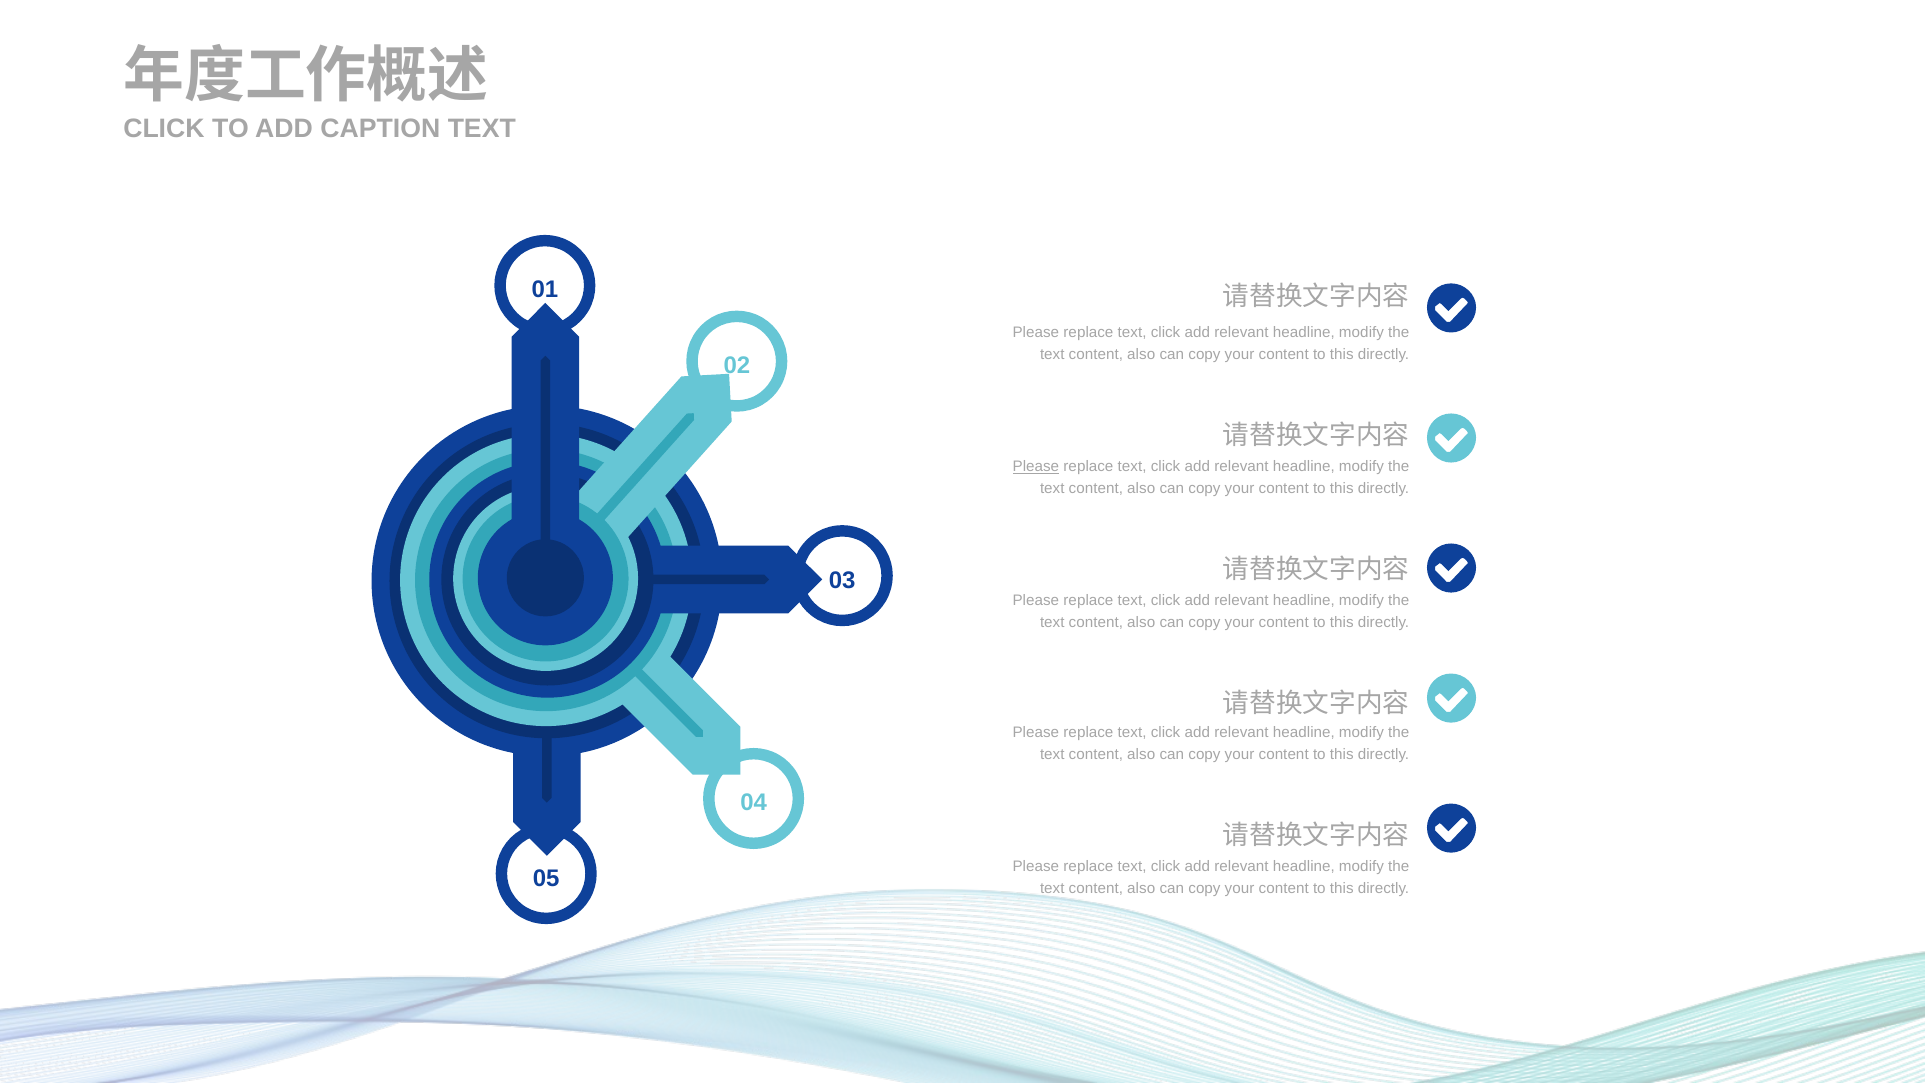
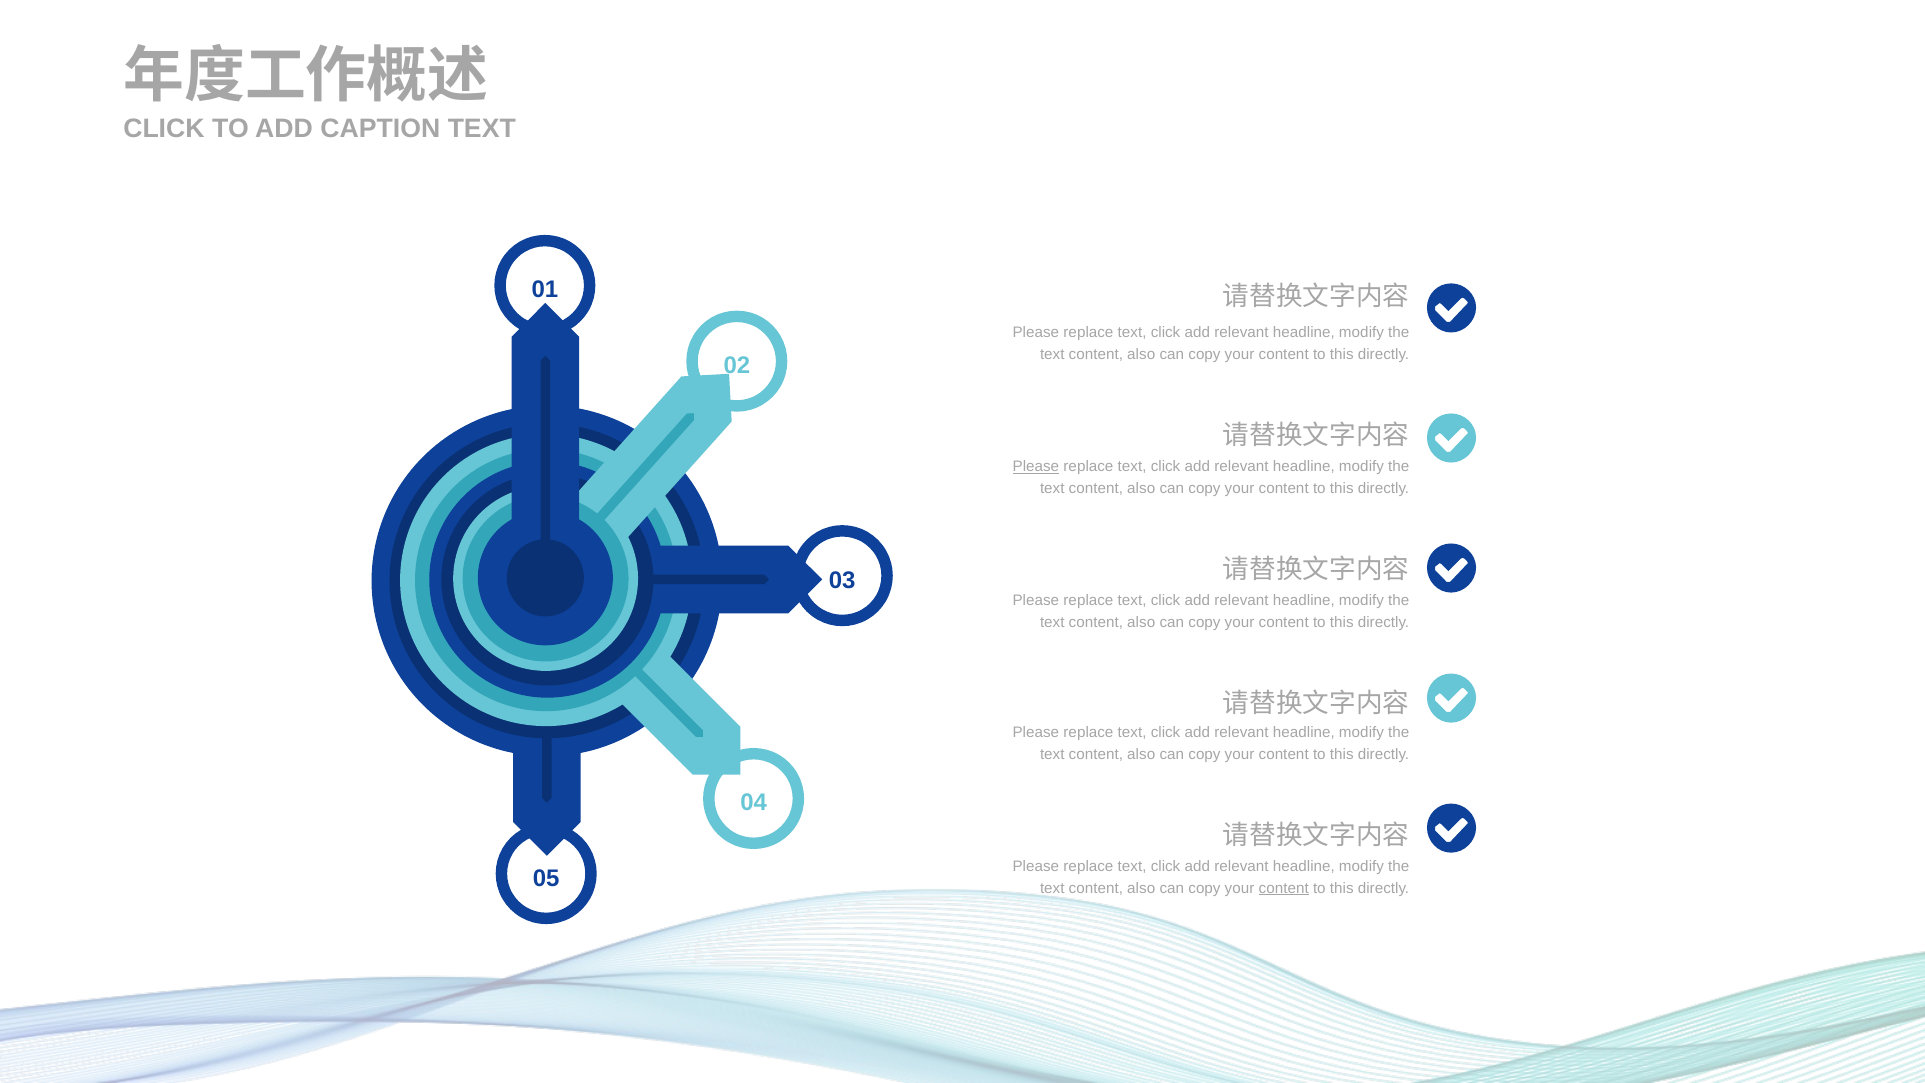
content at (1284, 888) underline: none -> present
